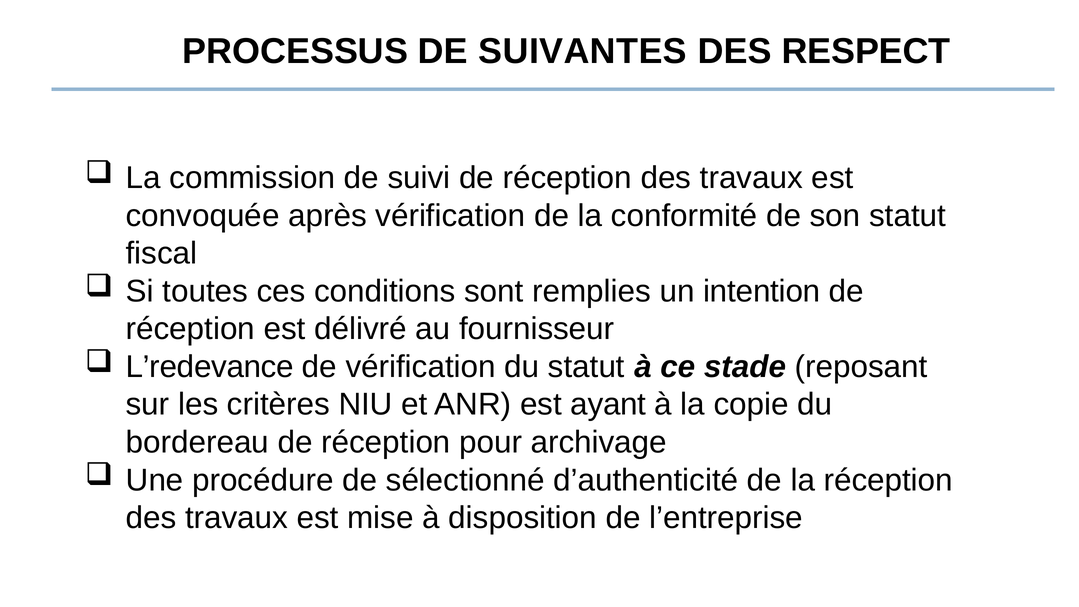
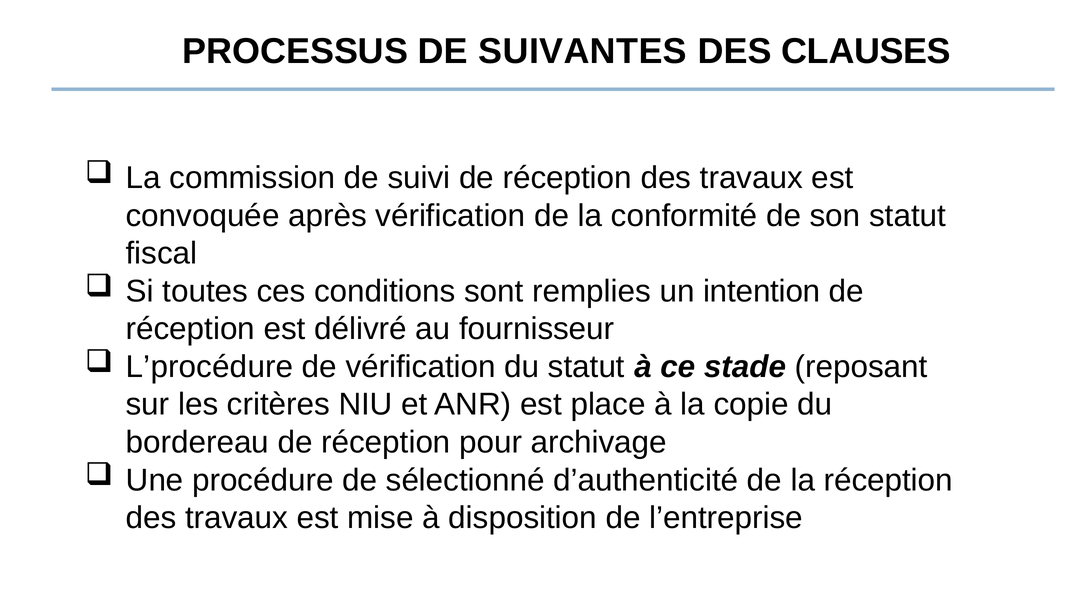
RESPECT: RESPECT -> CLAUSES
L’redevance: L’redevance -> L’procédure
ayant: ayant -> place
